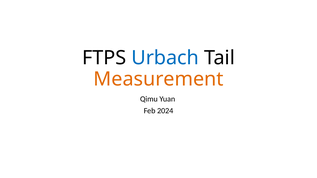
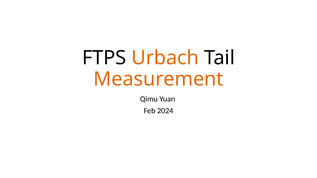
Urbach colour: blue -> orange
